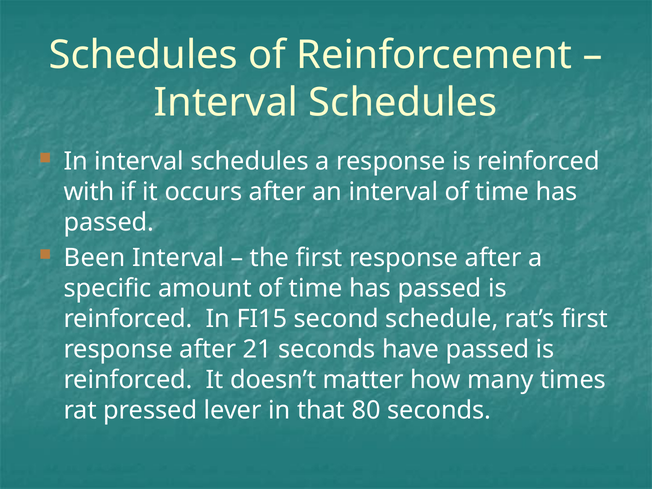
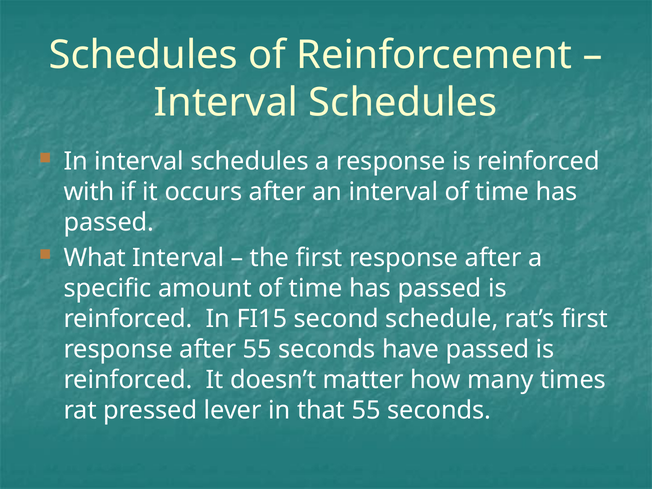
Been: Been -> What
after 21: 21 -> 55
that 80: 80 -> 55
